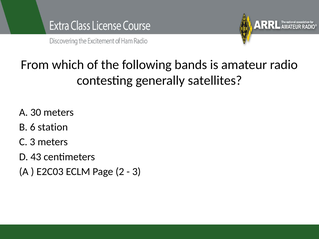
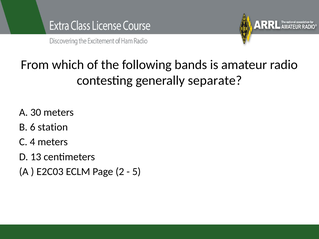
satellites: satellites -> separate
C 3: 3 -> 4
43: 43 -> 13
3 at (137, 172): 3 -> 5
